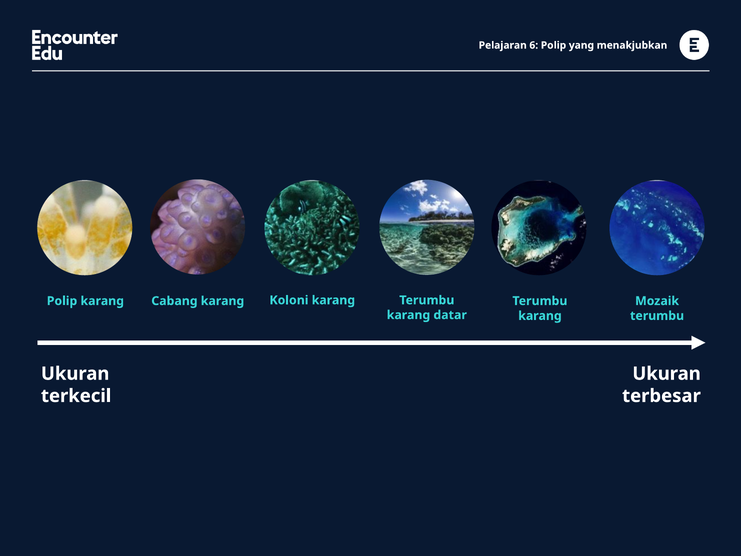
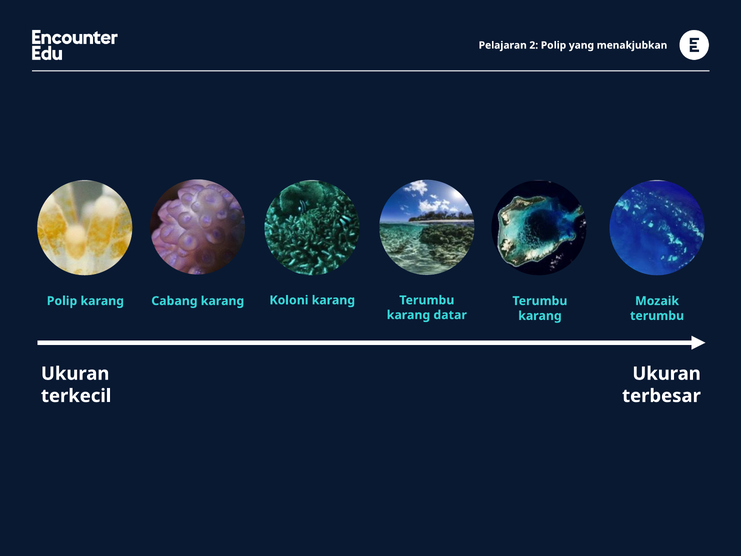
6: 6 -> 2
